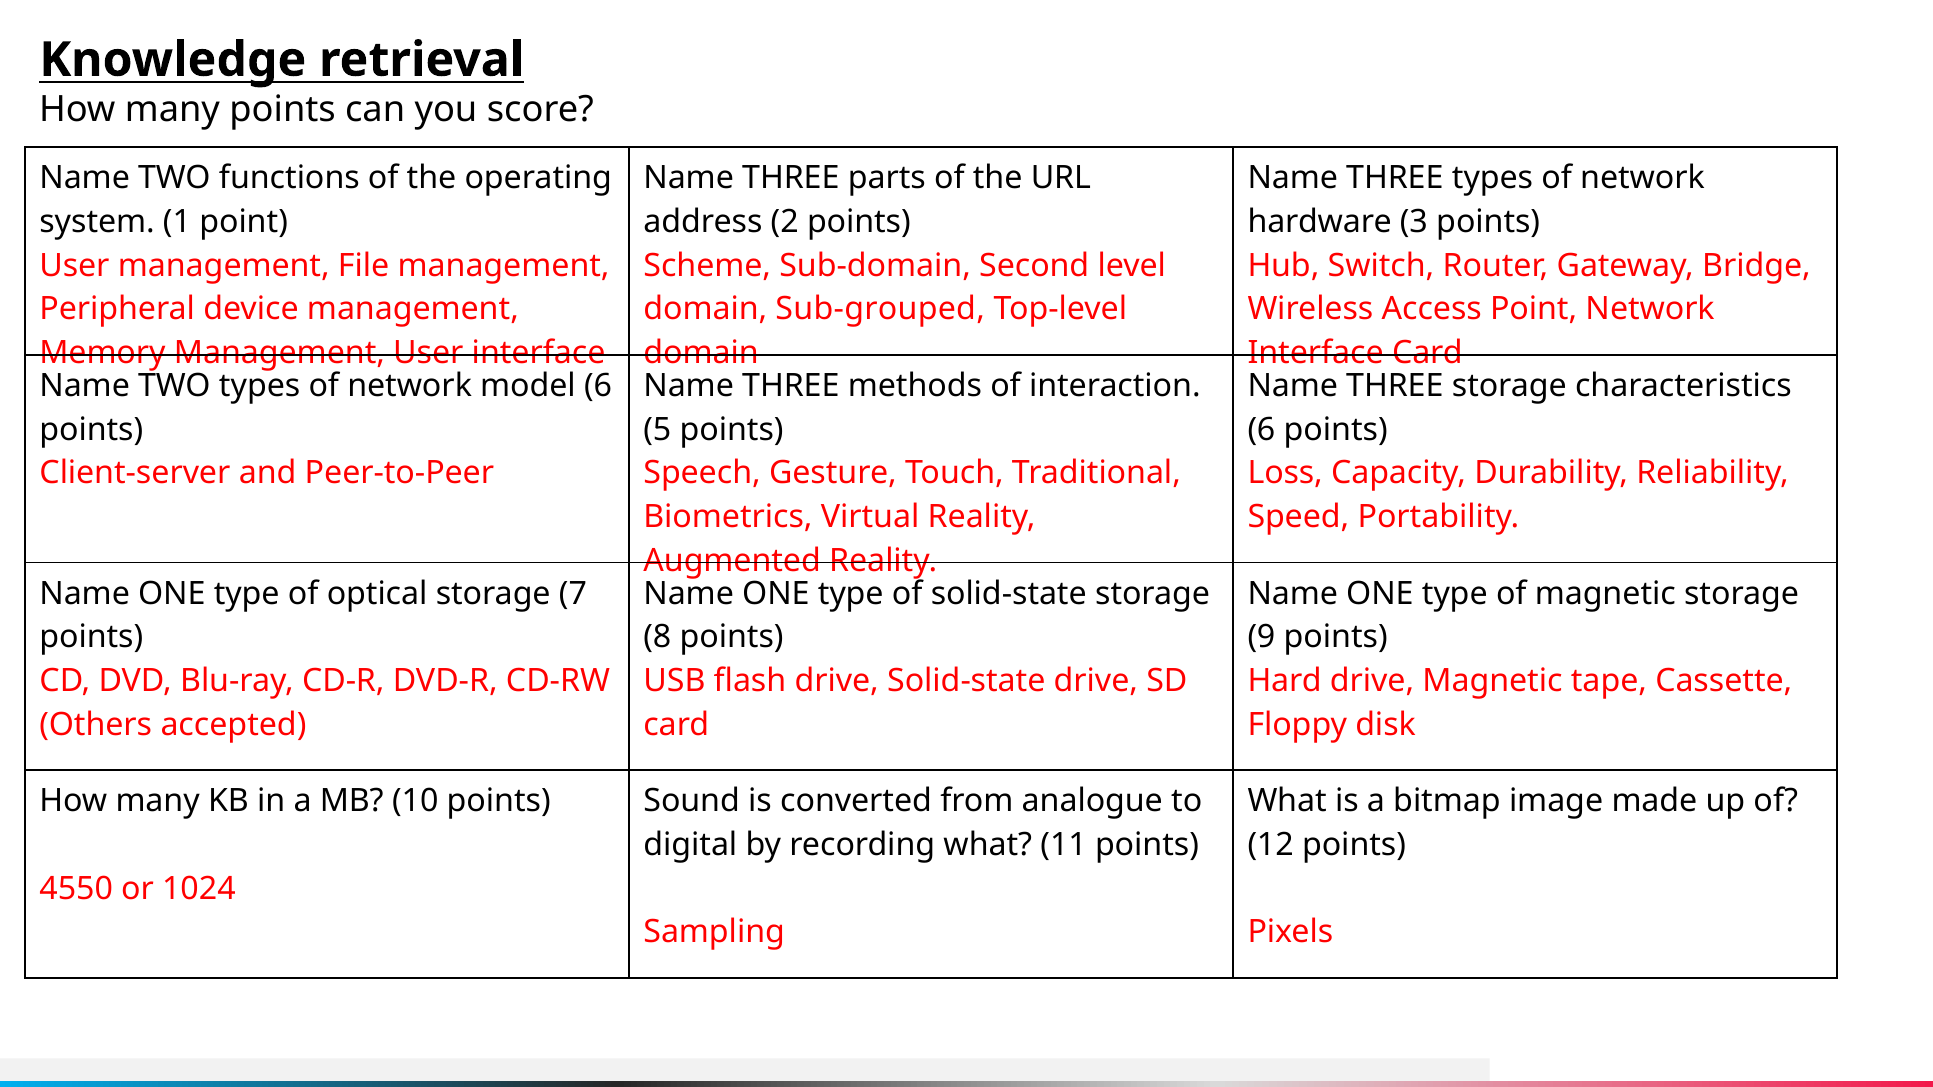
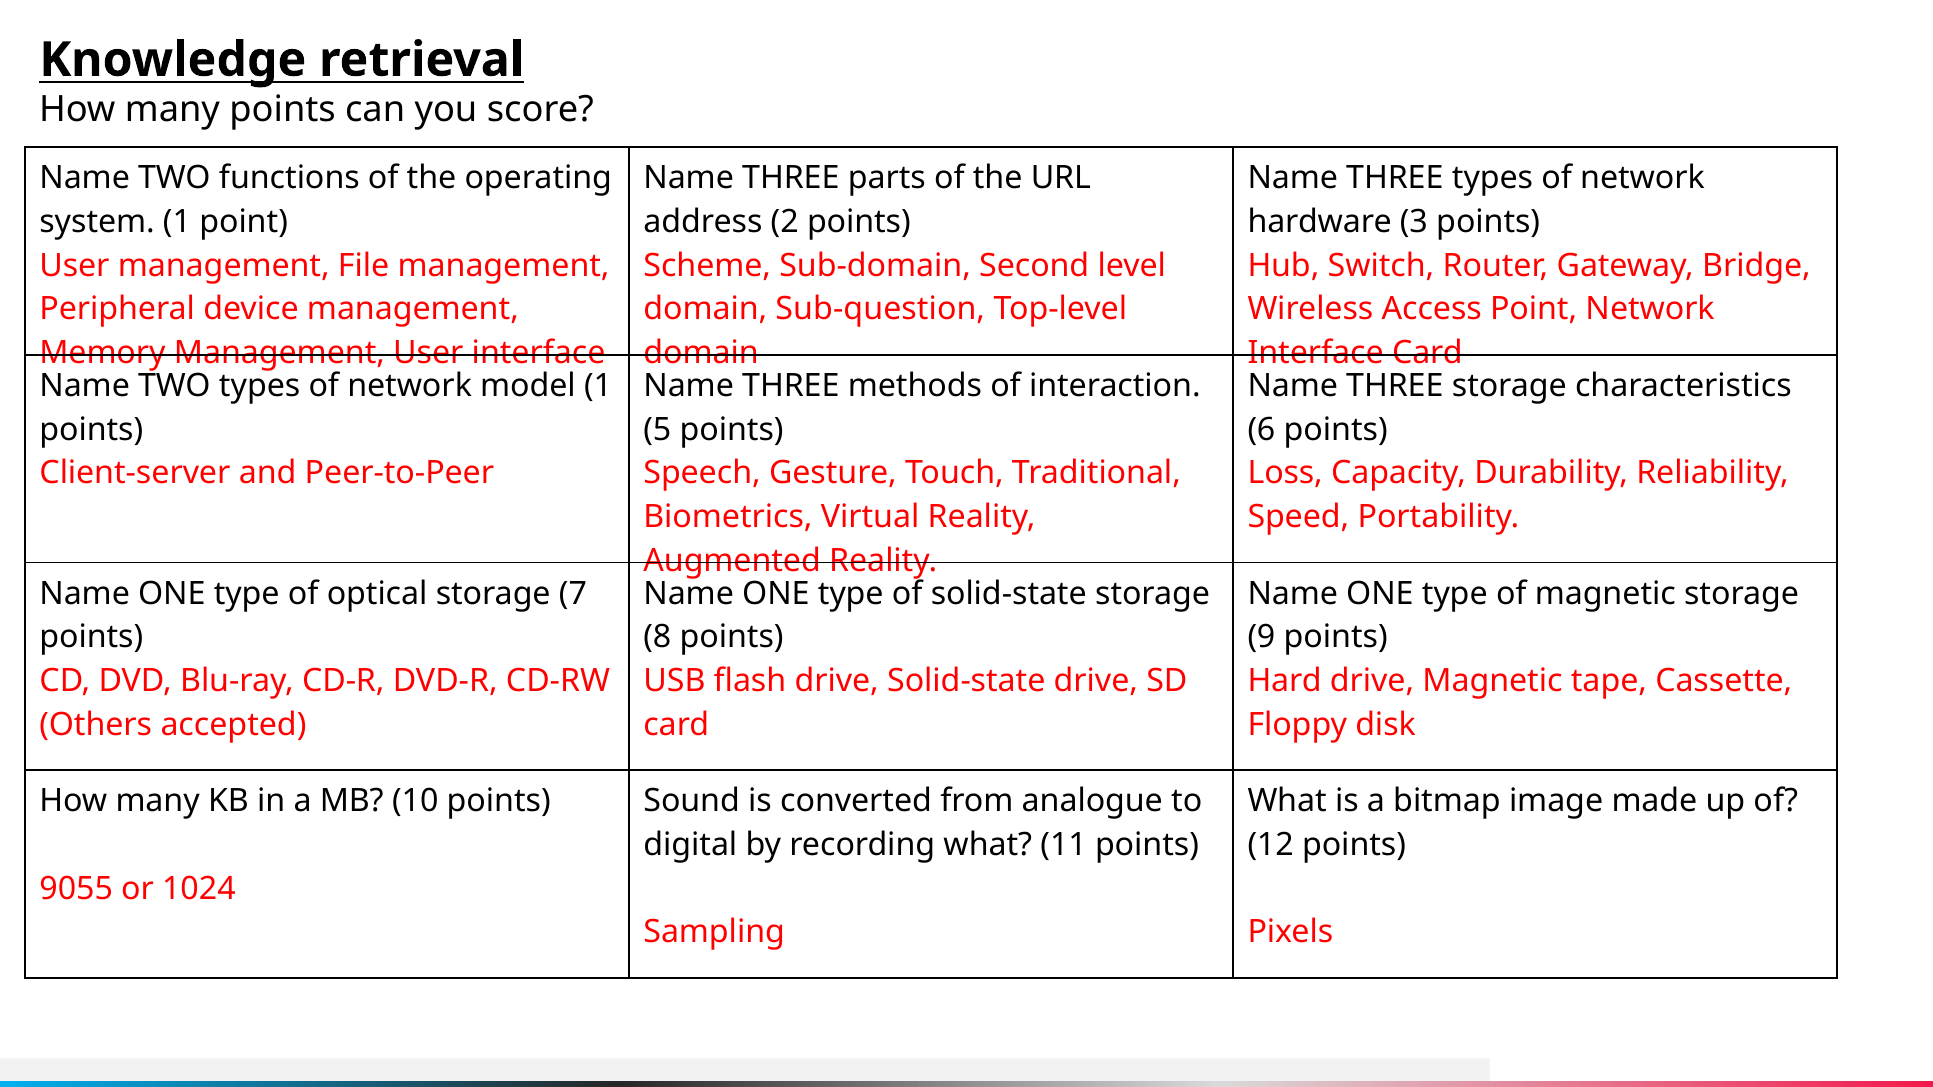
Sub-grouped: Sub-grouped -> Sub-question
model 6: 6 -> 1
4550: 4550 -> 9055
